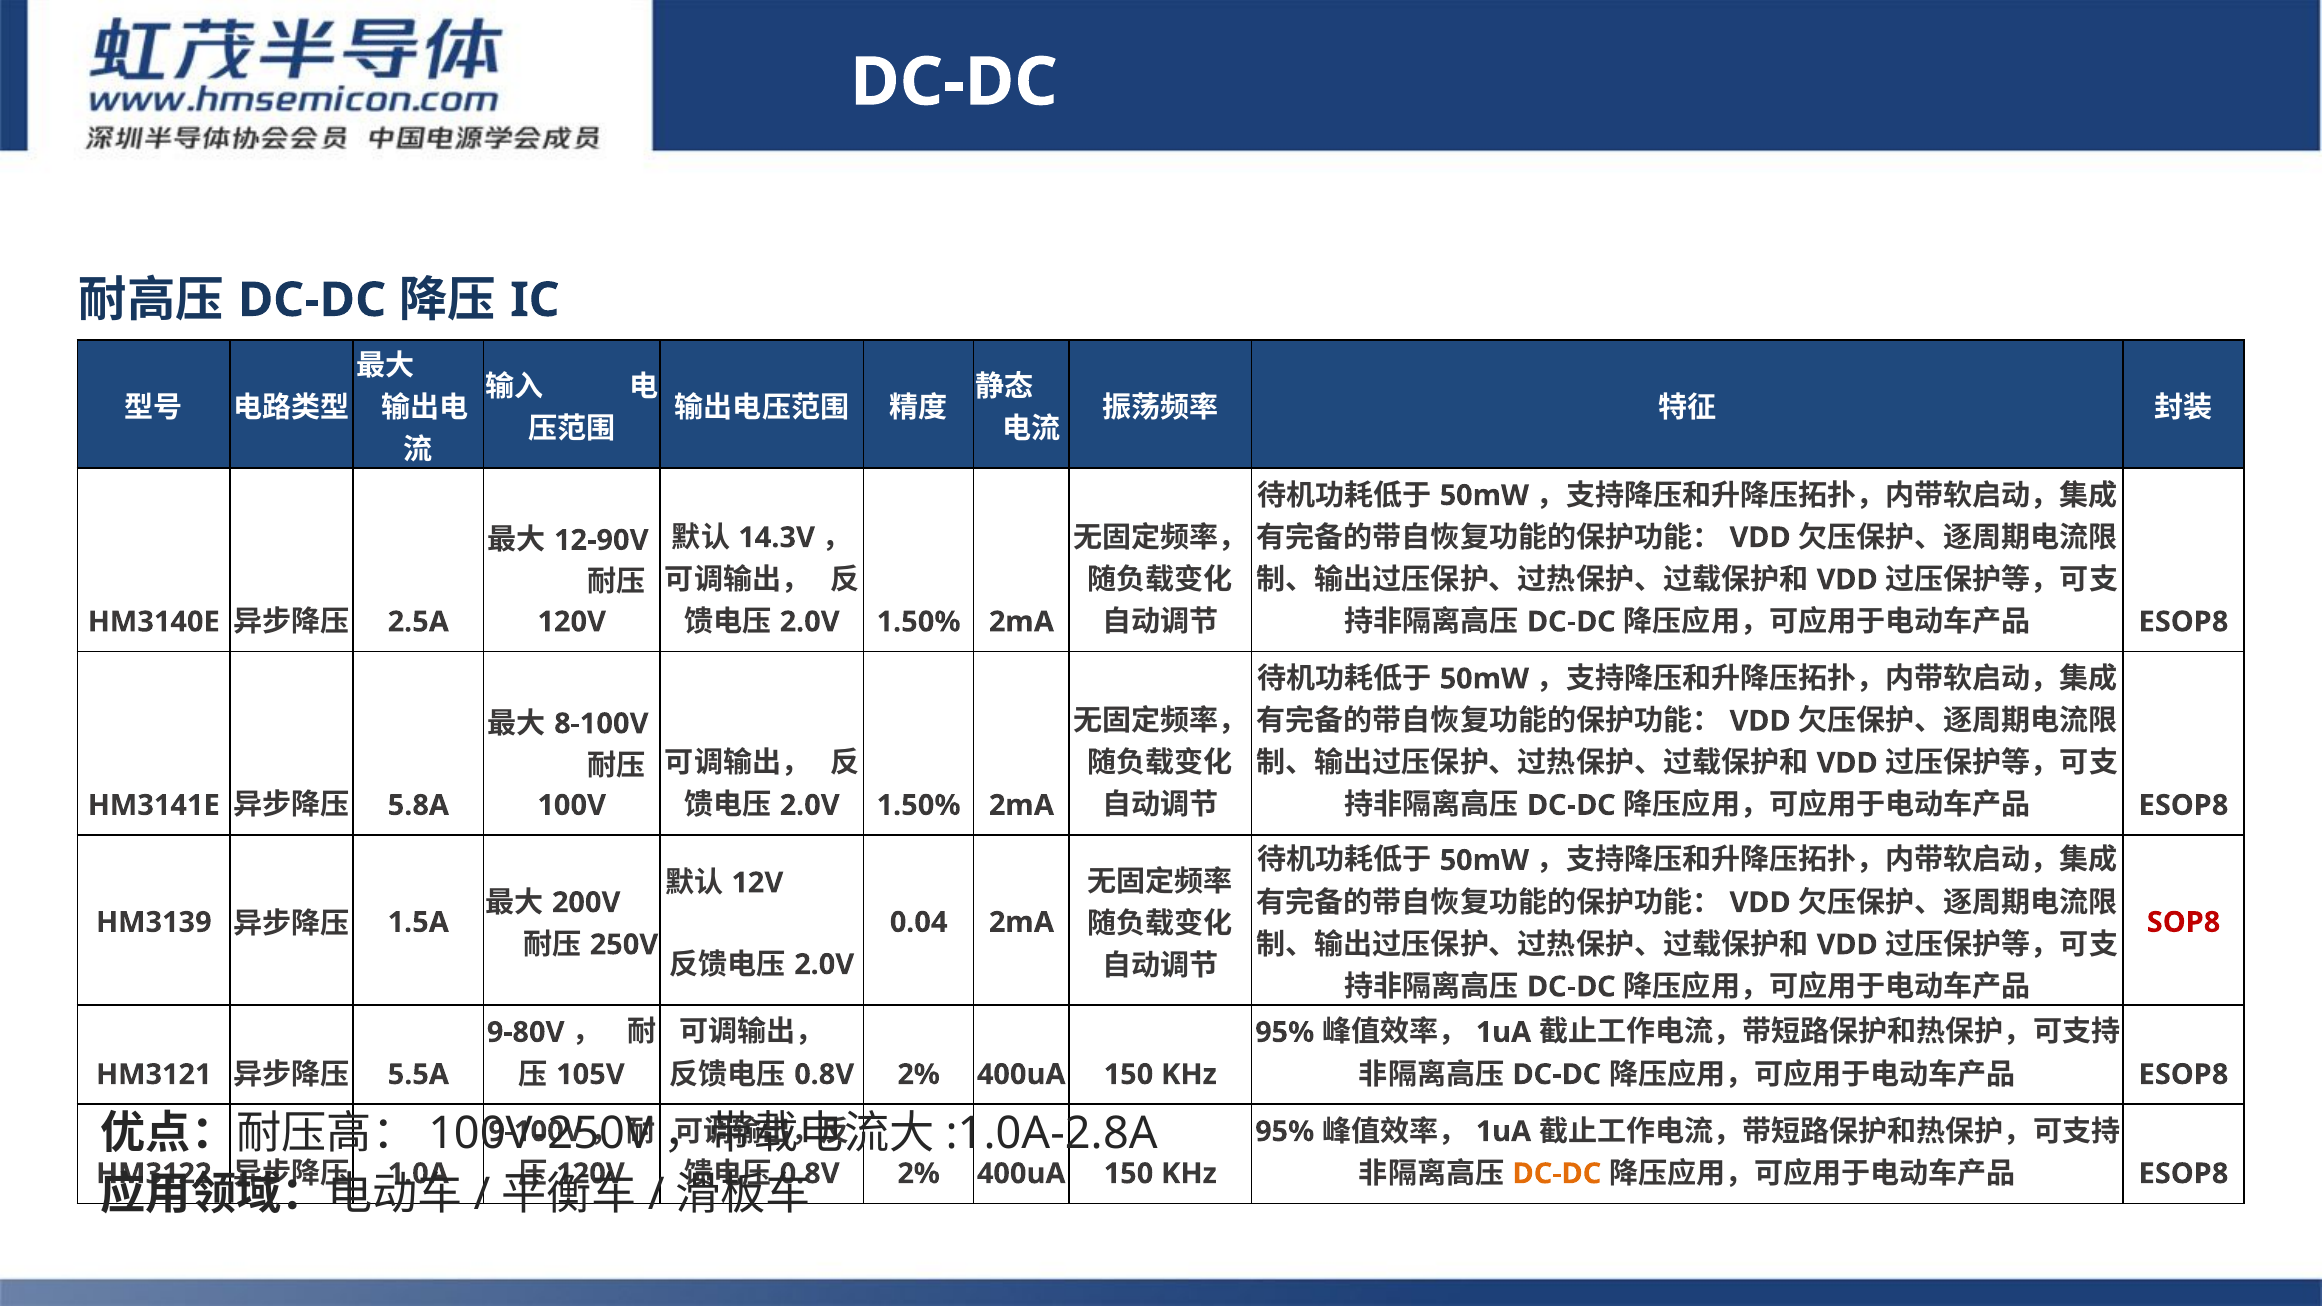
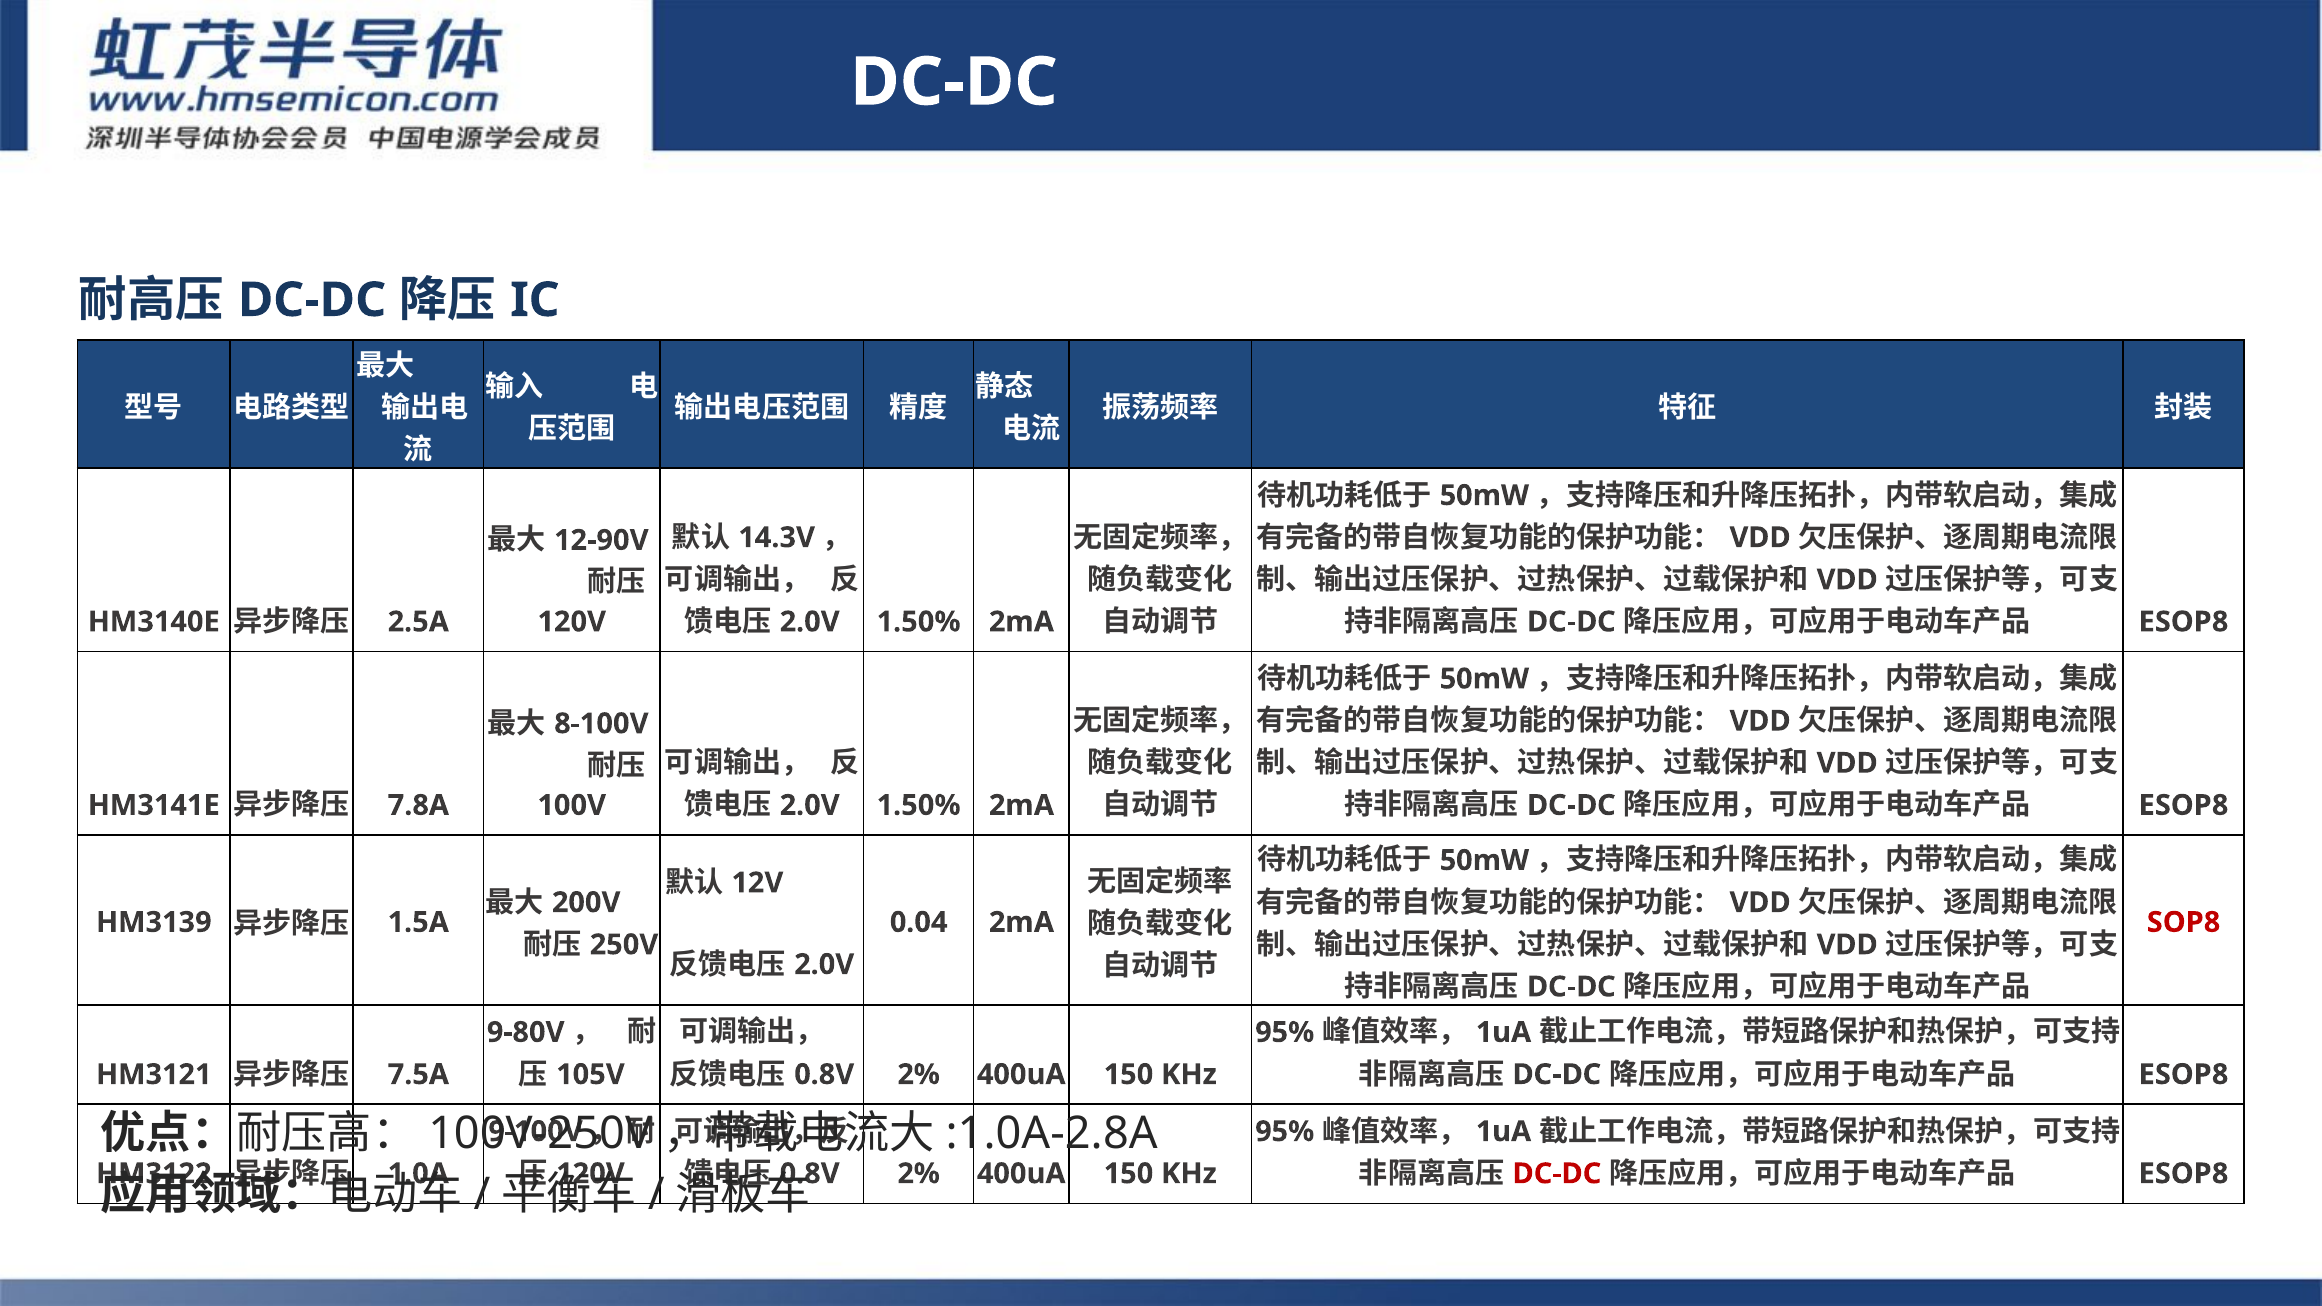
5.8A: 5.8A -> 7.8A
5.5A: 5.5A -> 7.5A
DC-DC at (1557, 1174) colour: orange -> red
